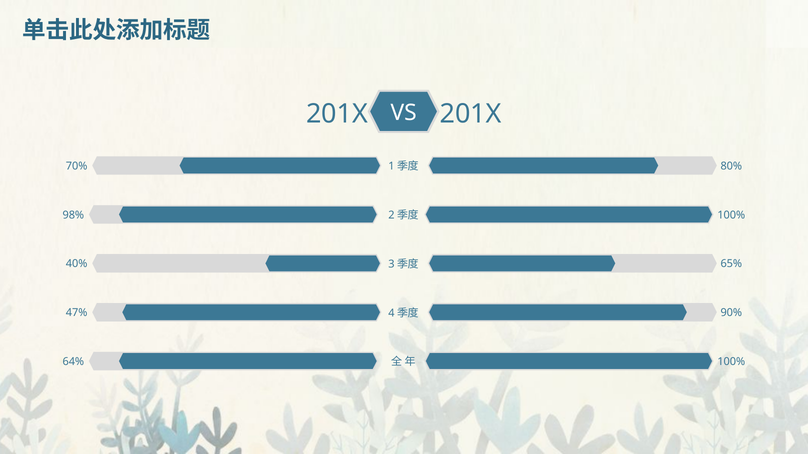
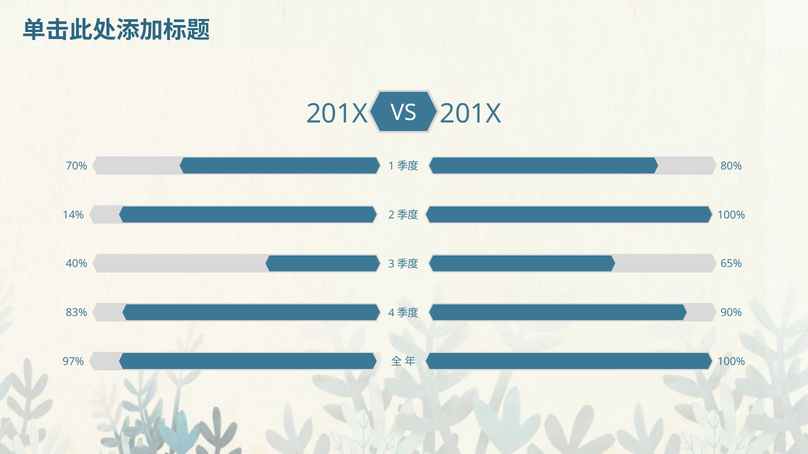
98%: 98% -> 14%
47%: 47% -> 83%
64%: 64% -> 97%
